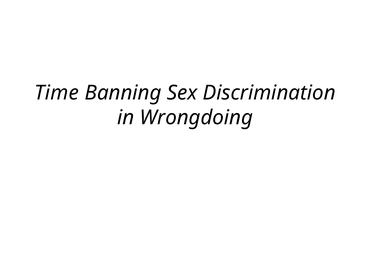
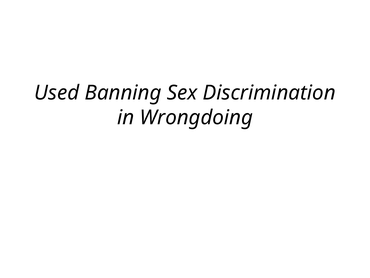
Time: Time -> Used
